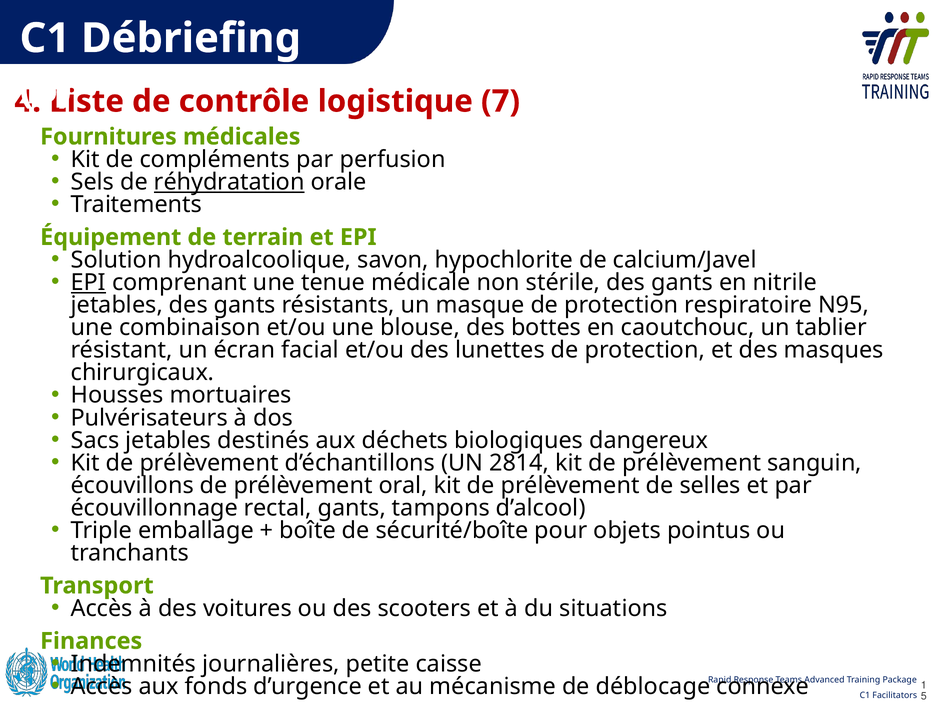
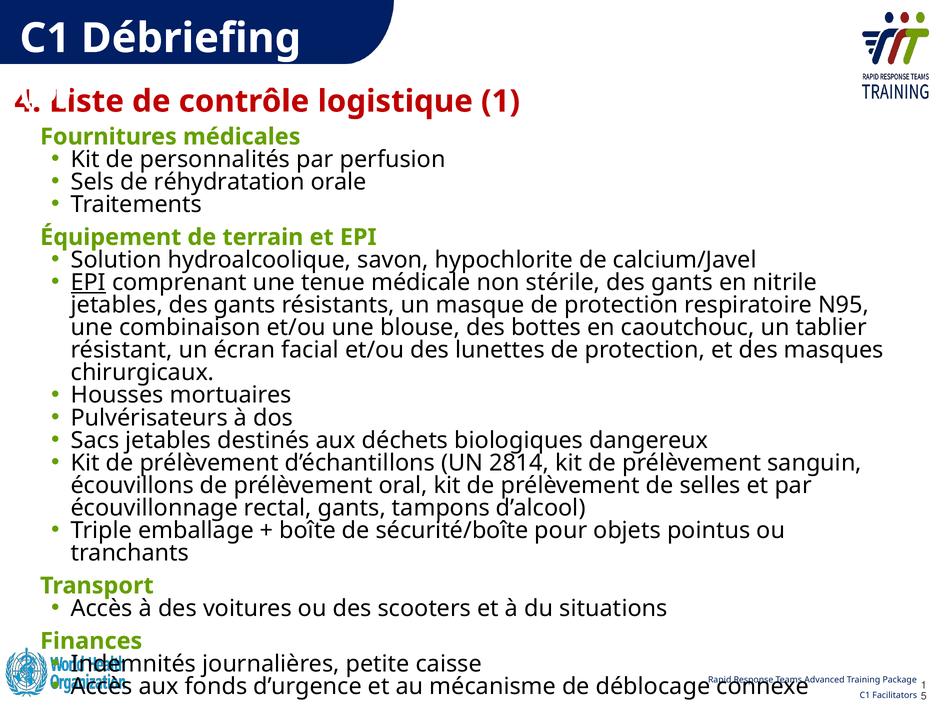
logistique 7: 7 -> 1
compléments: compléments -> personnalités
réhydratation underline: present -> none
